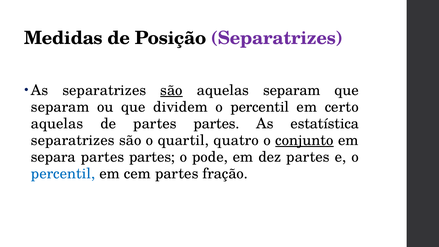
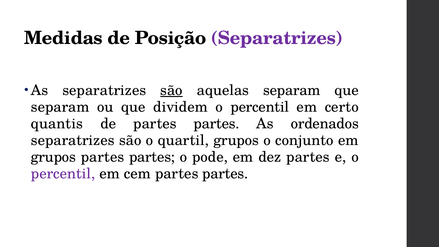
aquelas at (57, 124): aquelas -> quantis
estatística: estatística -> ordenados
quartil quatro: quatro -> grupos
conjunto underline: present -> none
separa at (53, 157): separa -> grupos
percentil at (63, 174) colour: blue -> purple
cem partes fração: fração -> partes
